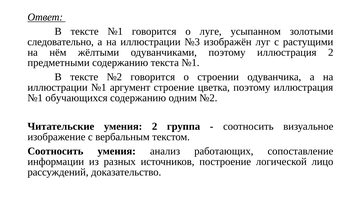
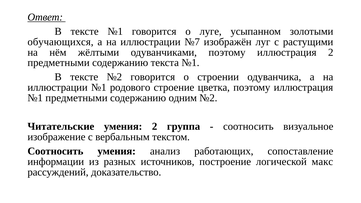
следовательно: следовательно -> обучающихся
№3: №3 -> №7
аргумент: аргумент -> родового
№1 обучающихся: обучающихся -> предметными
лицо: лицо -> макс
